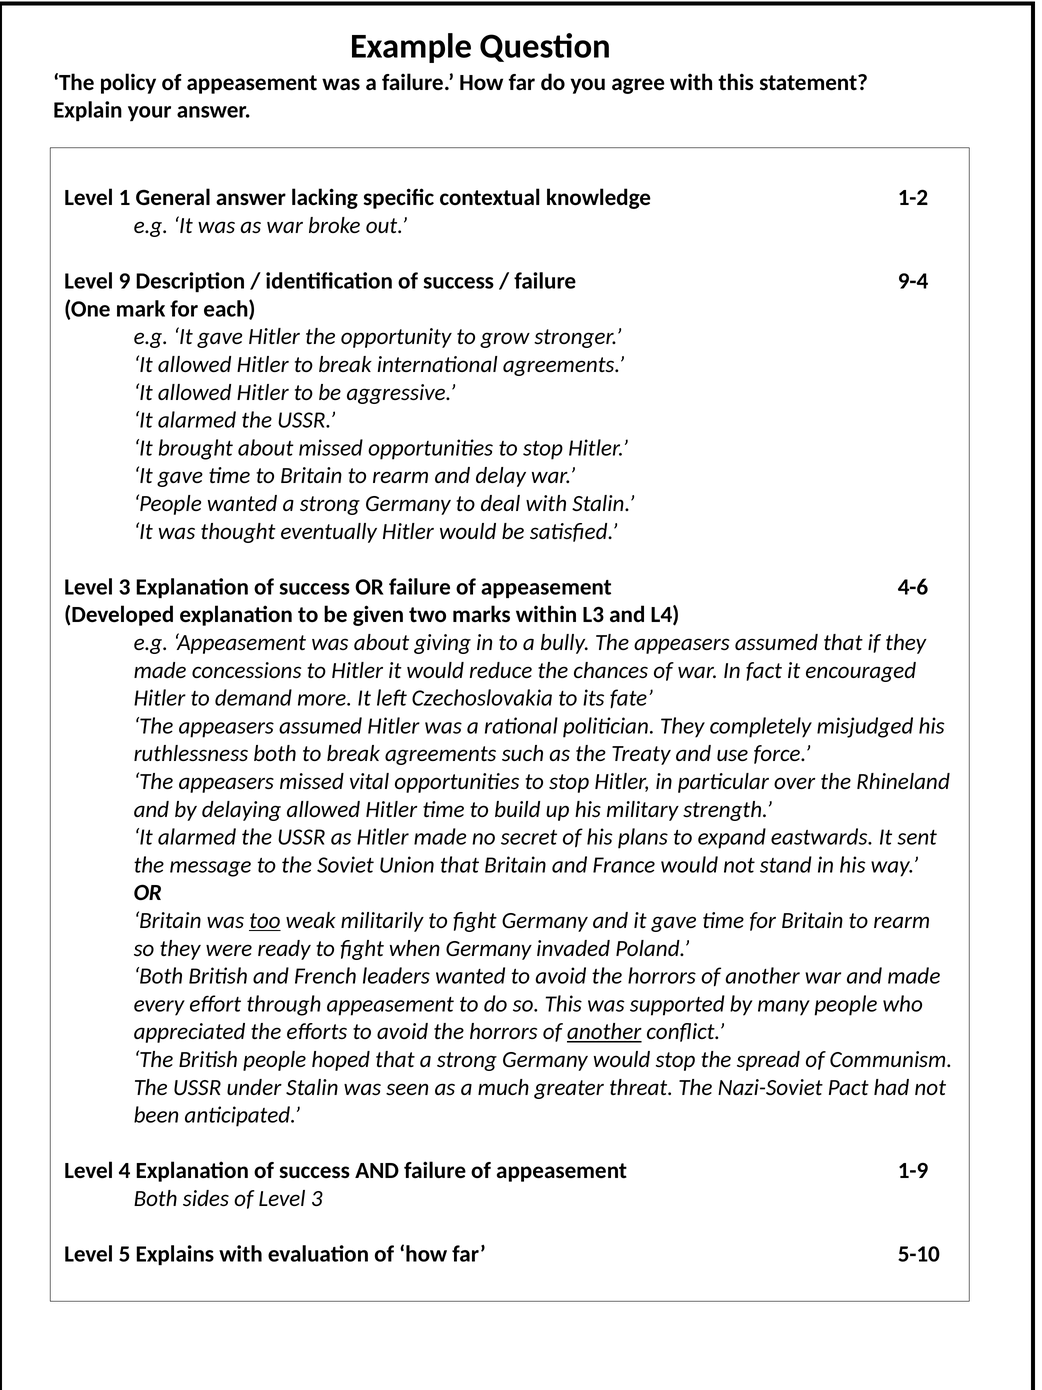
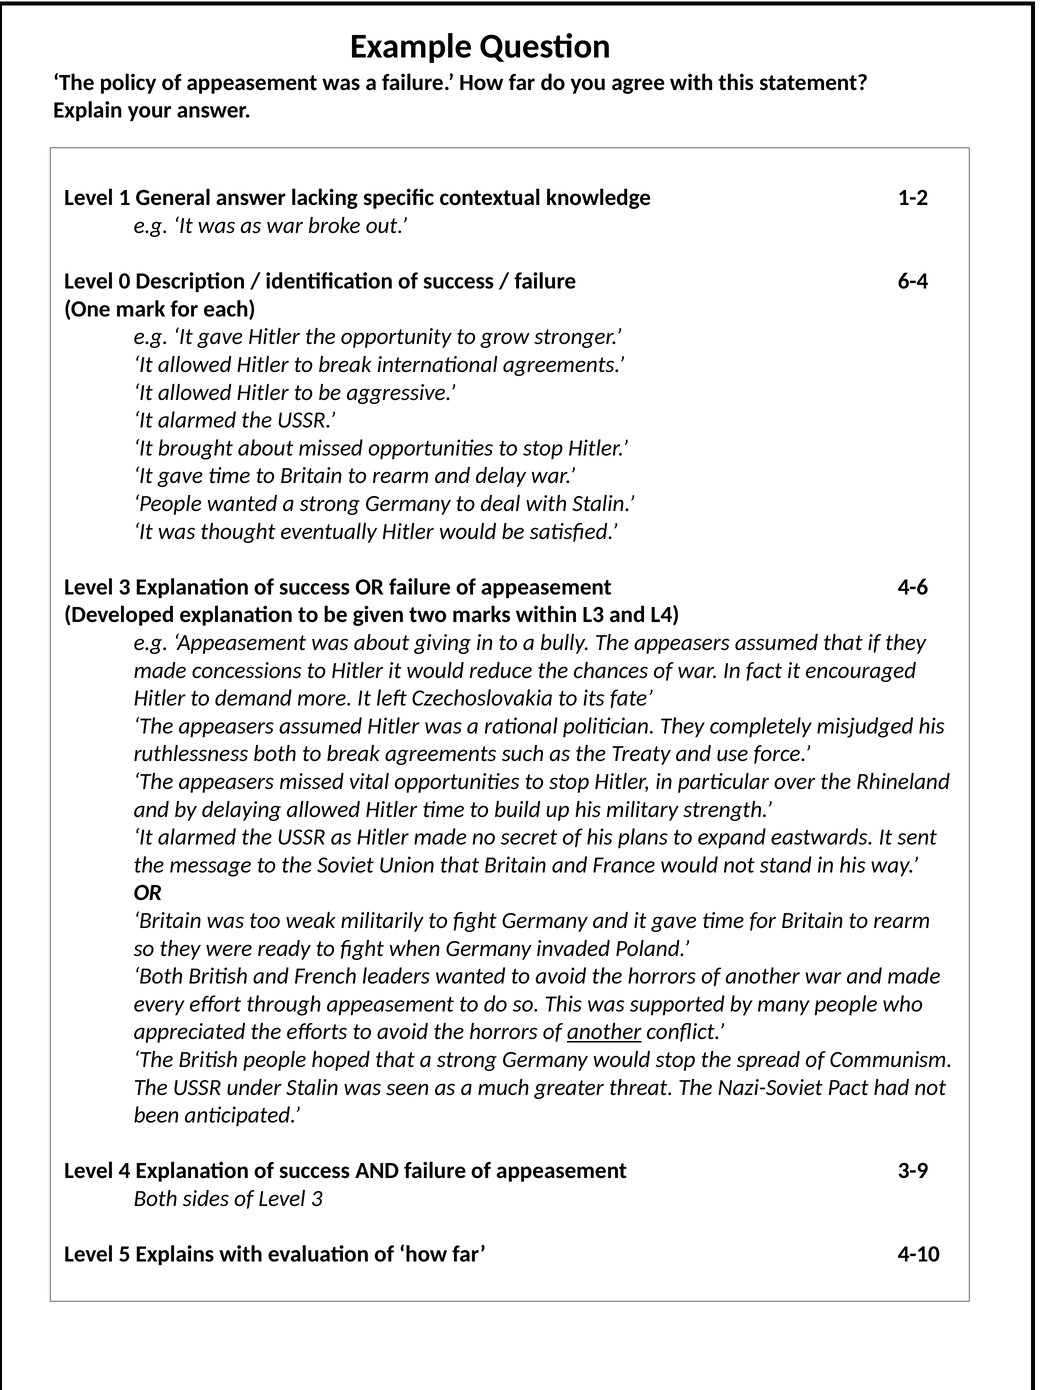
9: 9 -> 0
9-4: 9-4 -> 6-4
too underline: present -> none
1-9: 1-9 -> 3-9
5-10: 5-10 -> 4-10
